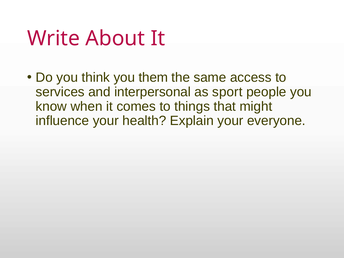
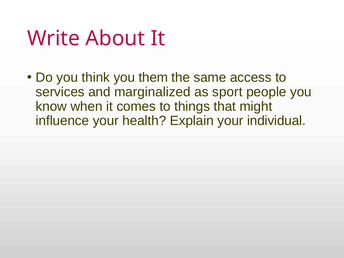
interpersonal: interpersonal -> marginalized
everyone: everyone -> individual
